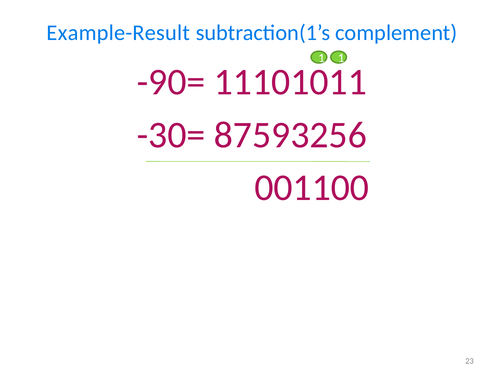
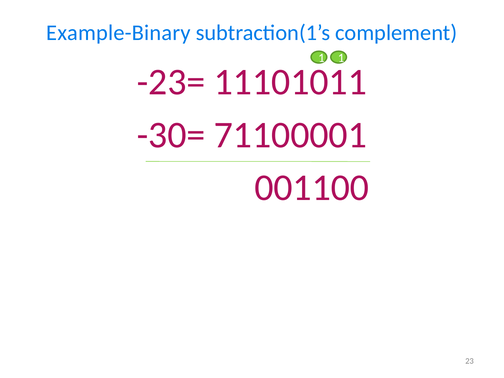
Example-Result: Example-Result -> Example-Binary
-90=: -90= -> -23=
87593256: 87593256 -> 71100001
